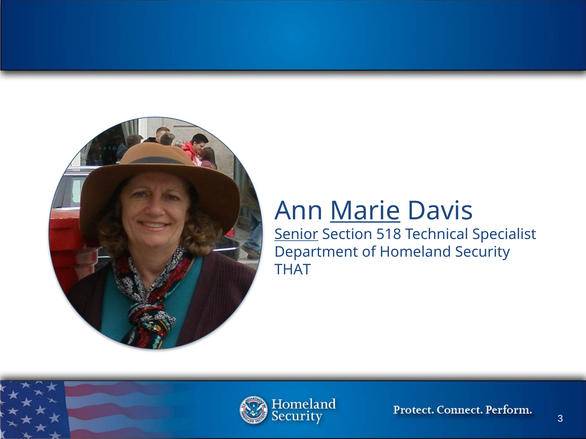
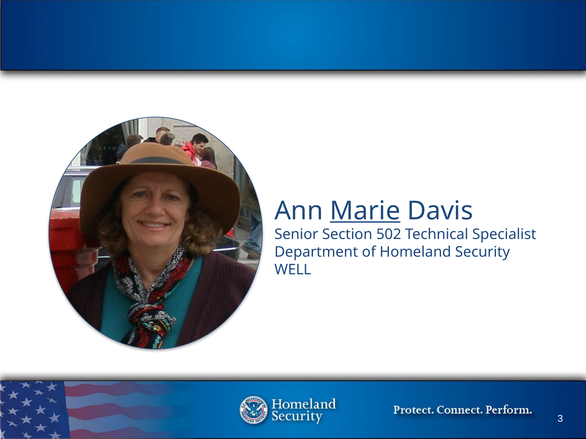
Senior underline: present -> none
518: 518 -> 502
THAT: THAT -> WELL
